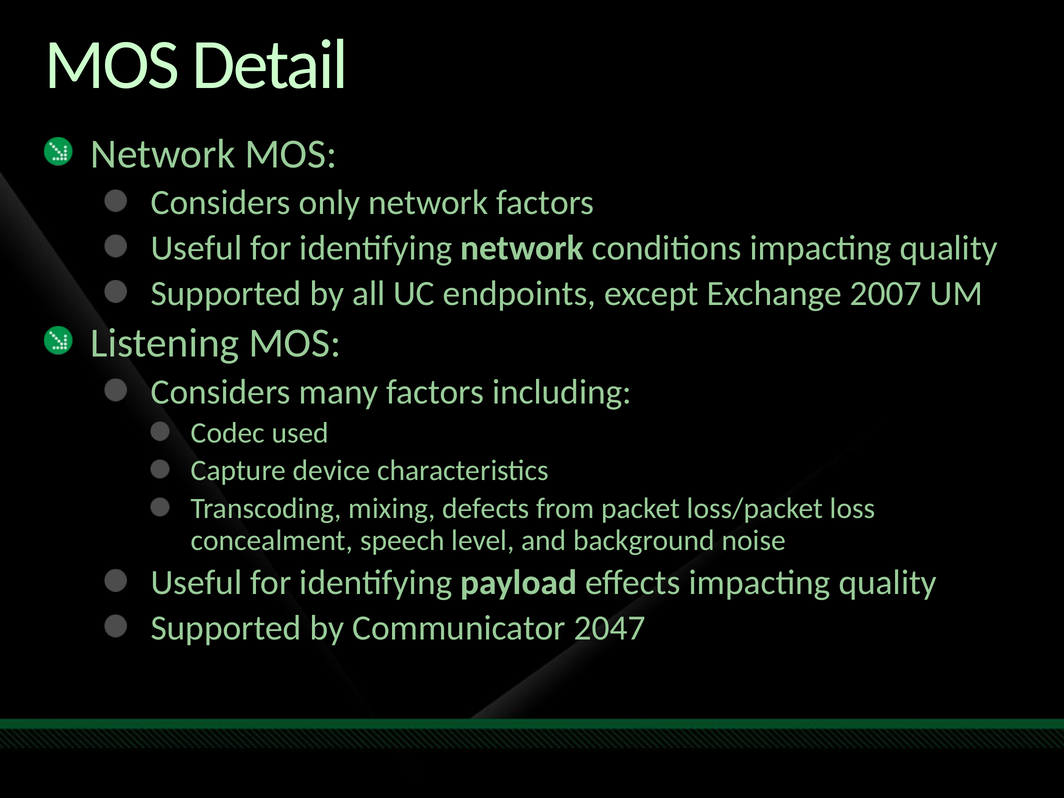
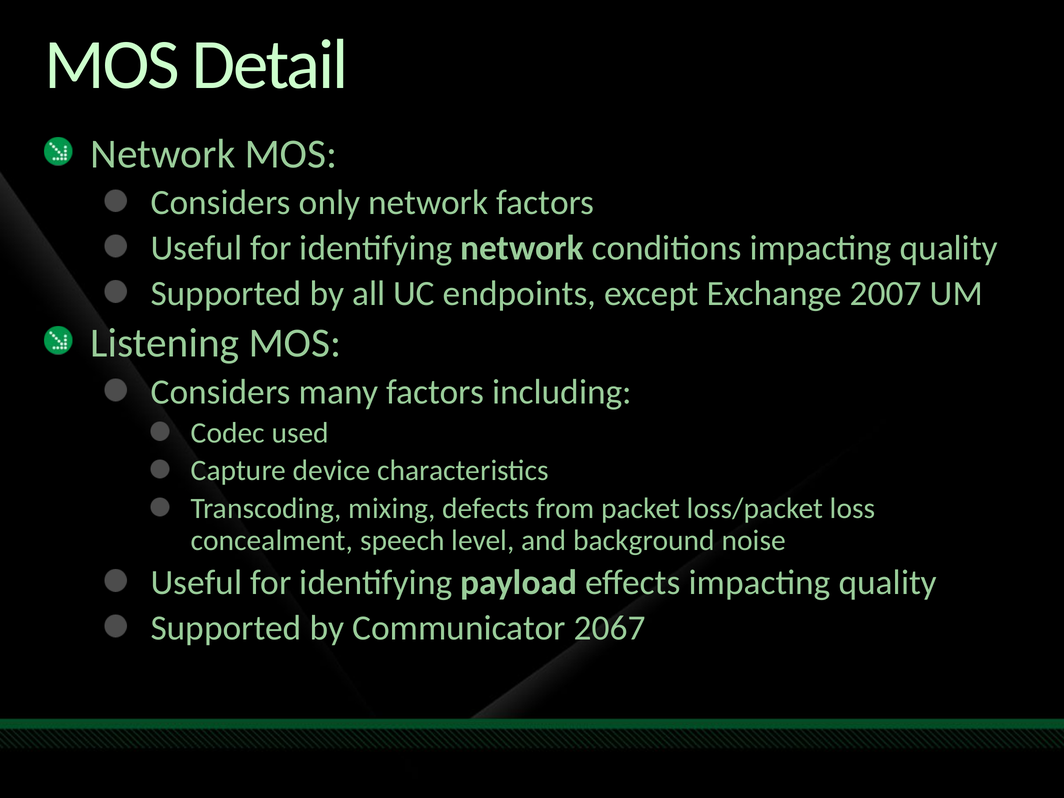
2047: 2047 -> 2067
